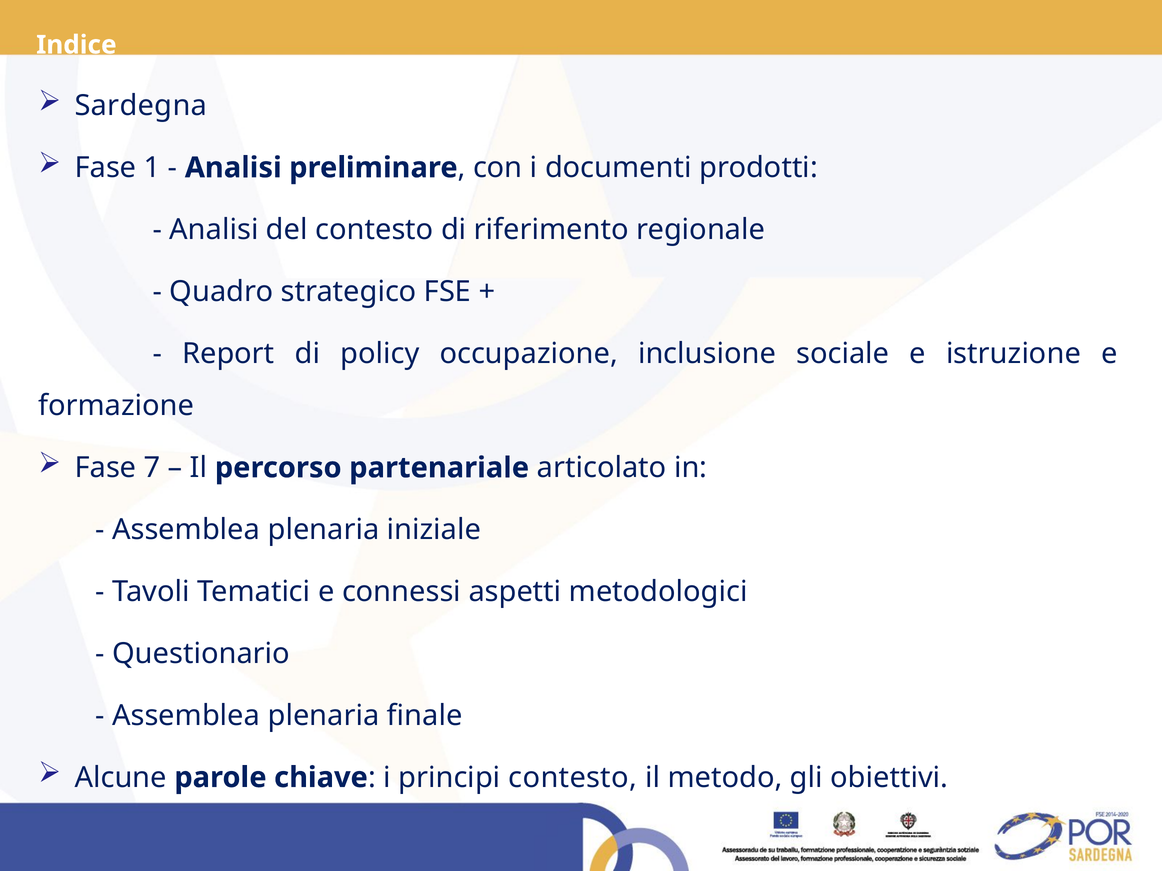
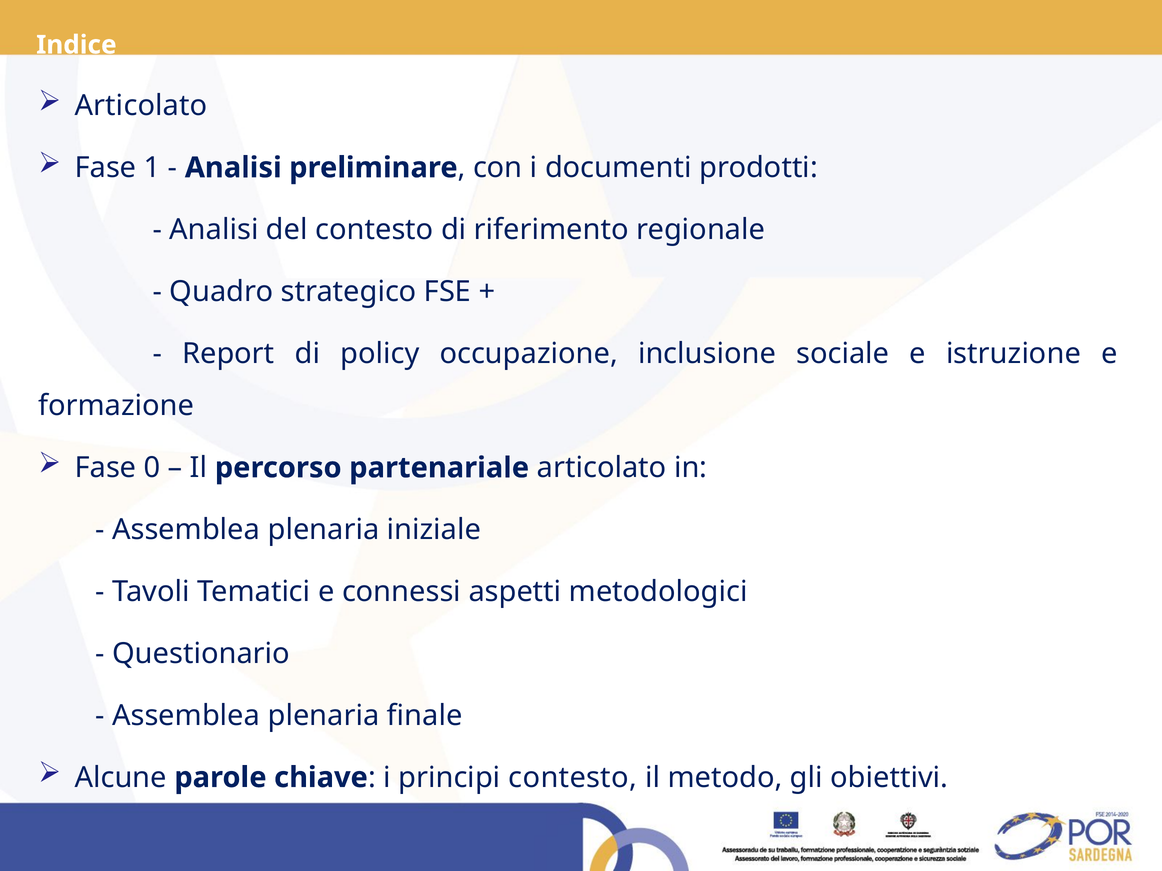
Sardegna at (141, 106): Sardegna -> Articolato
7: 7 -> 0
